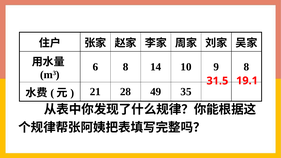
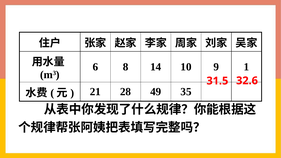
9 8: 8 -> 1
19.1: 19.1 -> 32.6
